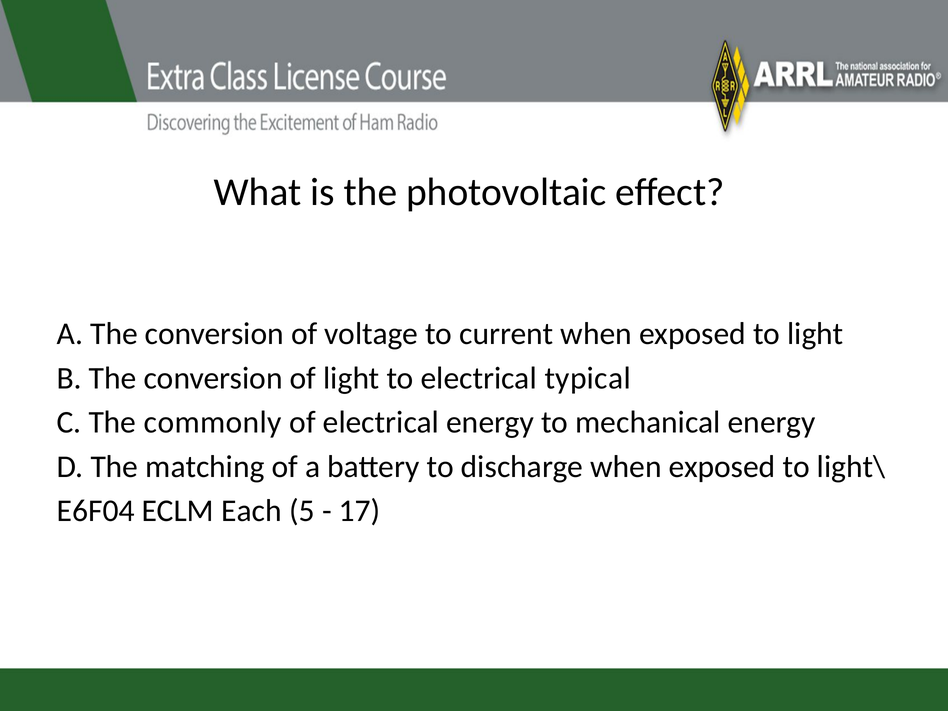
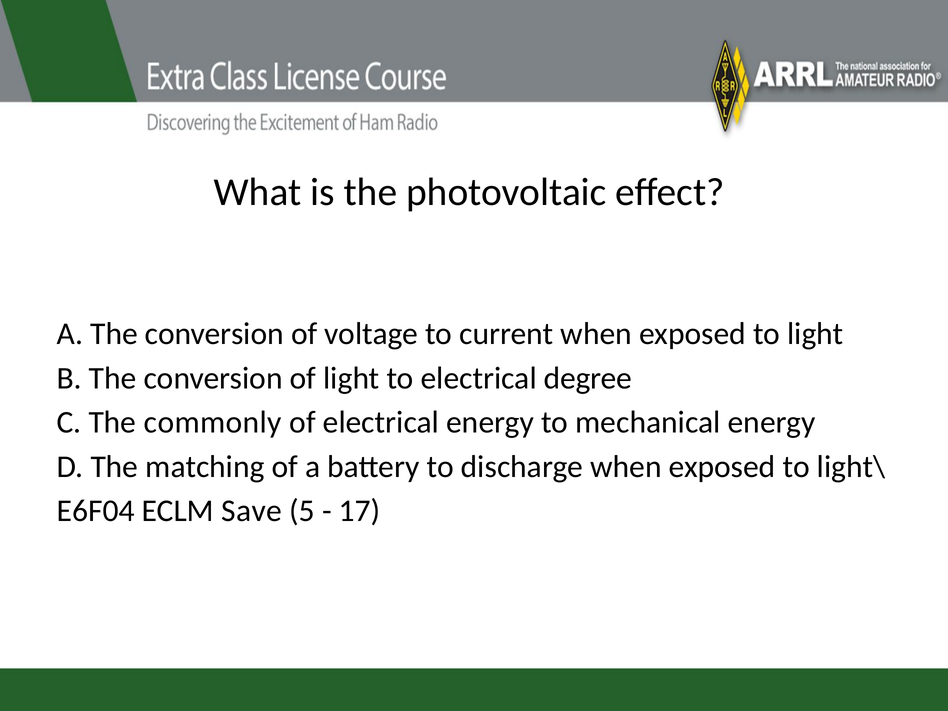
typical: typical -> degree
Each: Each -> Save
